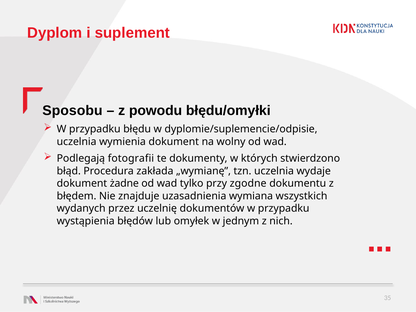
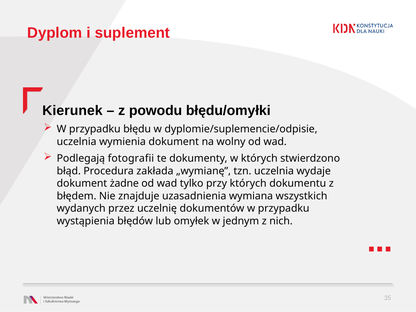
Sposobu: Sposobu -> Kierunek
przy zgodne: zgodne -> których
